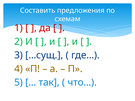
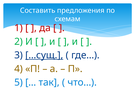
…сущ underline: none -> present
